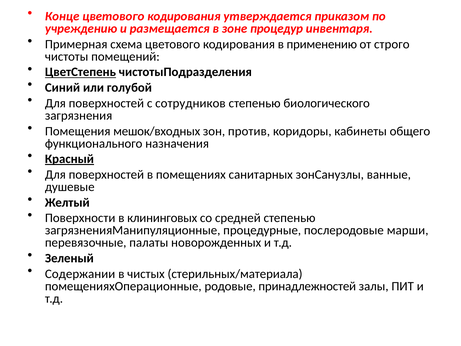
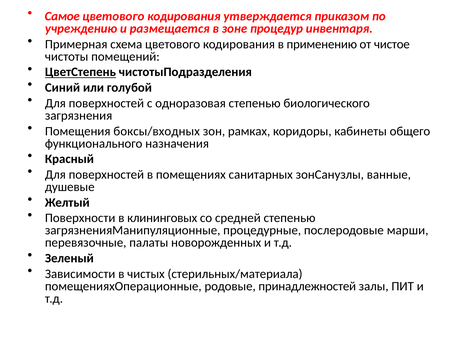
Конце: Конце -> Самое
строго: строго -> чистое
сотрудников: сотрудников -> одноразовая
мешок/входных: мешок/входных -> боксы/входных
против: против -> рамках
Красный underline: present -> none
Содержании: Содержании -> Зависимости
